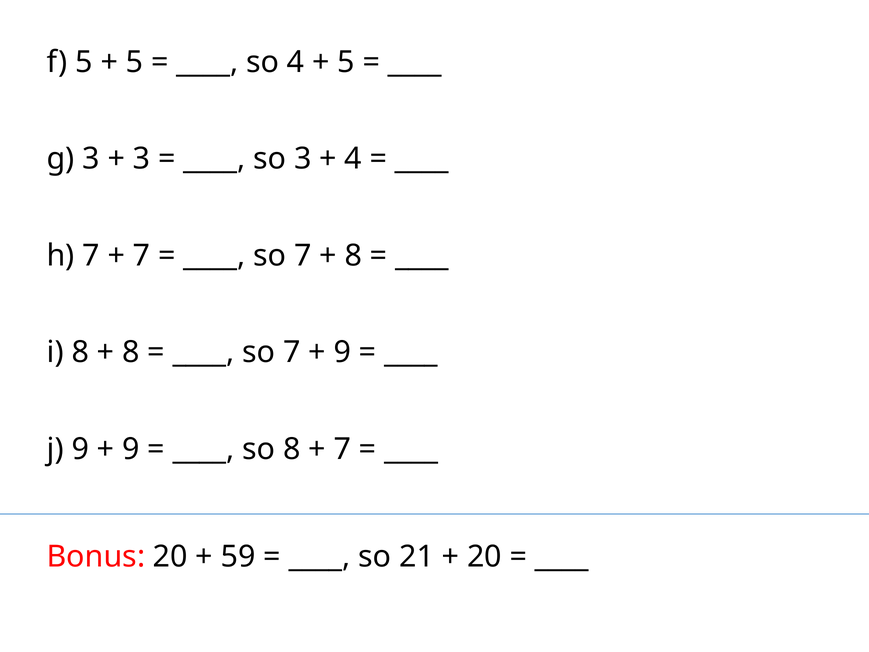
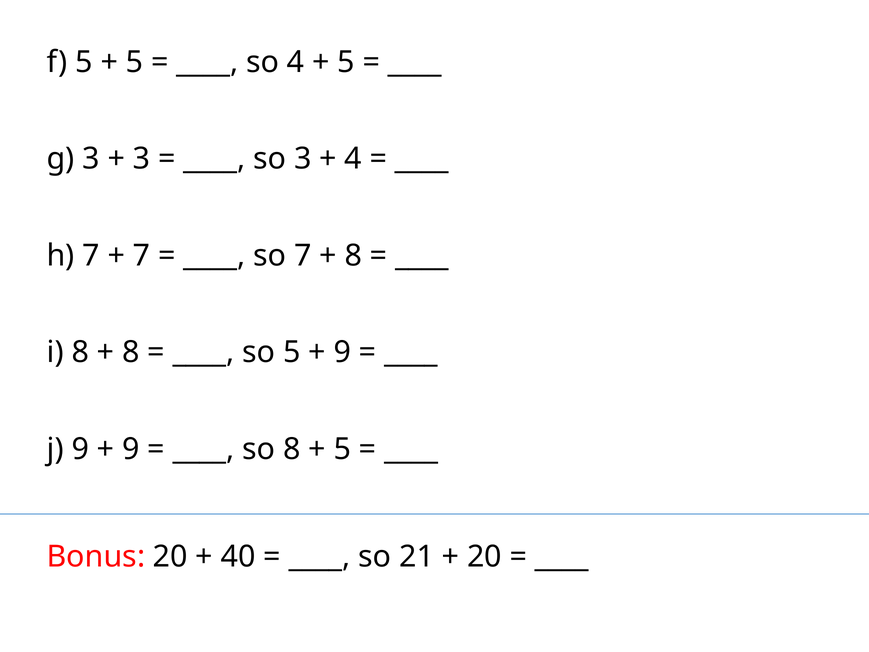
7 at (292, 352): 7 -> 5
7 at (342, 449): 7 -> 5
59: 59 -> 40
